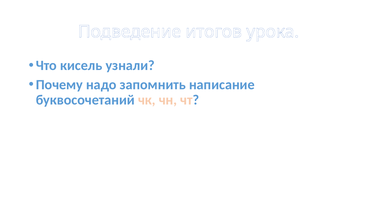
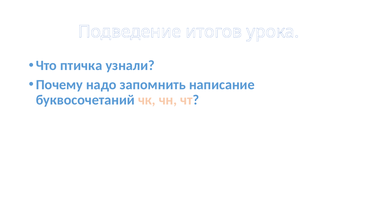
кисель: кисель -> птичка
